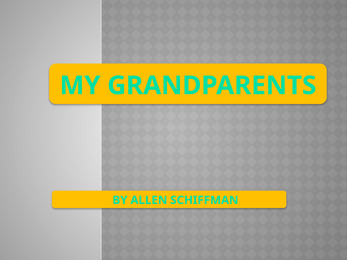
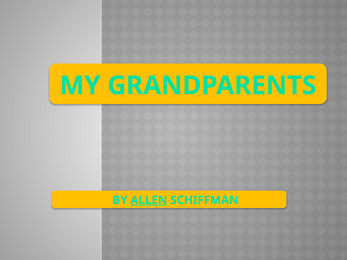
ALLEN at (149, 200) underline: none -> present
